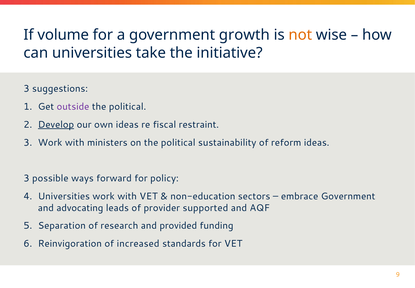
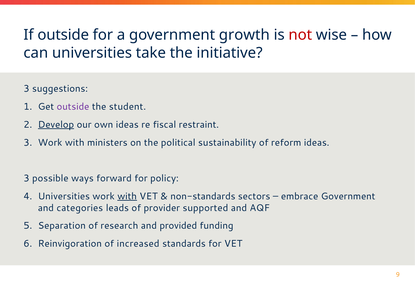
If volume: volume -> outside
not colour: orange -> red
political at (128, 106): political -> student
with at (127, 196) underline: none -> present
non-education: non-education -> non-standards
advocating: advocating -> categories
